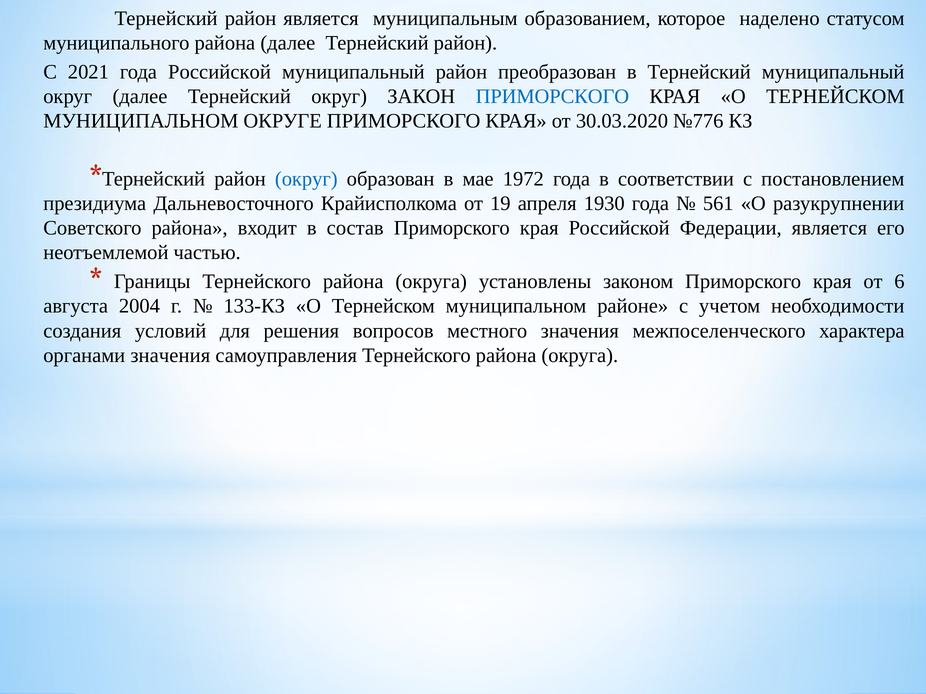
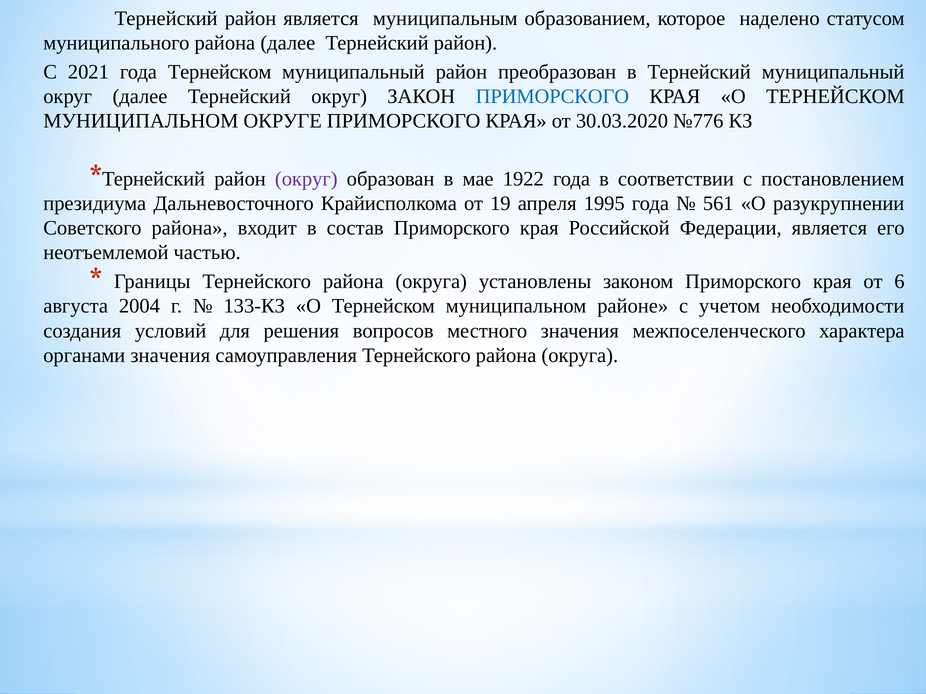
года Российской: Российской -> Тернейском
округ at (306, 179) colour: blue -> purple
1972: 1972 -> 1922
1930: 1930 -> 1995
